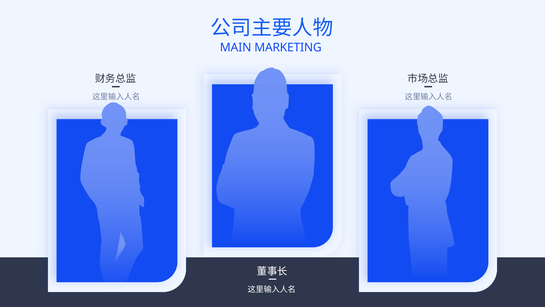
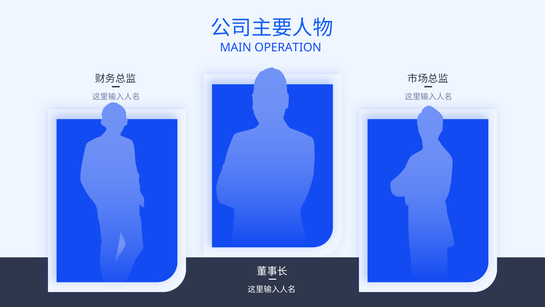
MARKETING: MARKETING -> OPERATION
